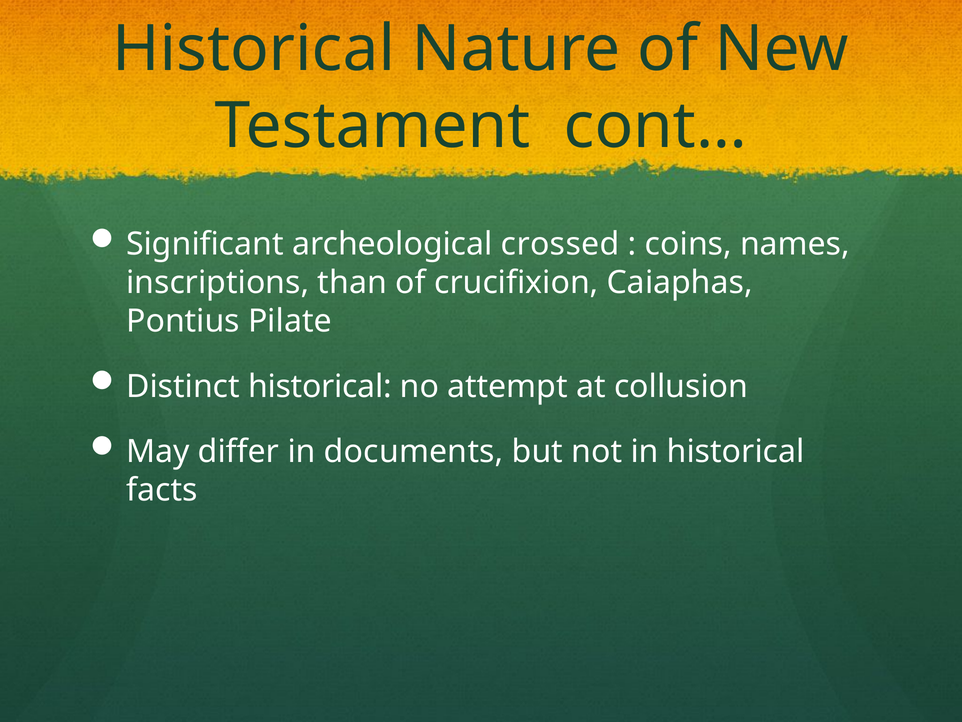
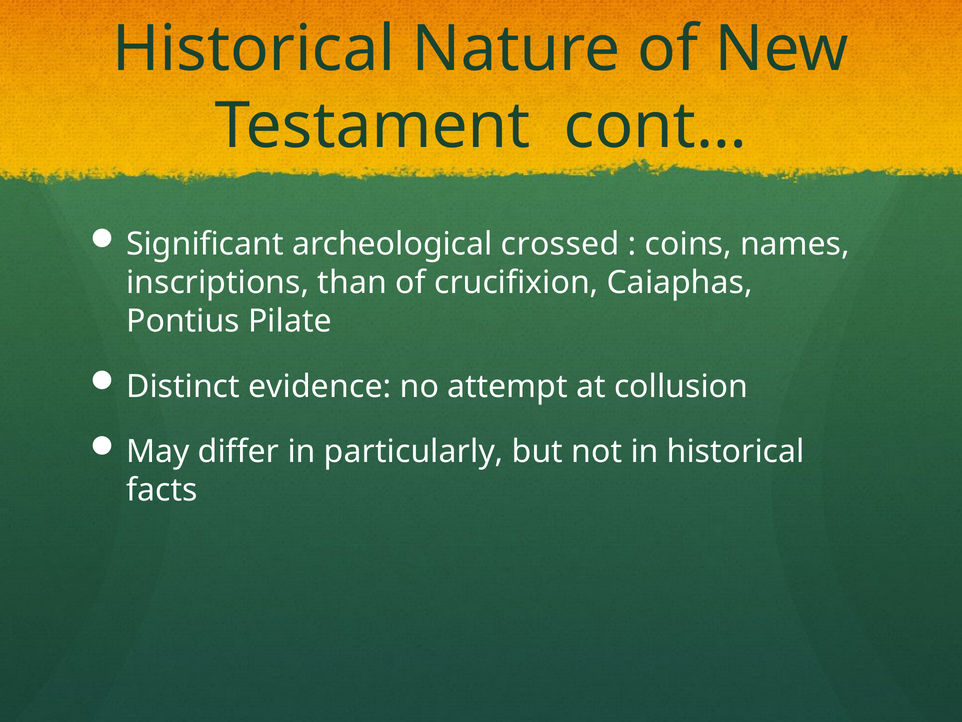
Distinct historical: historical -> evidence
documents: documents -> particularly
